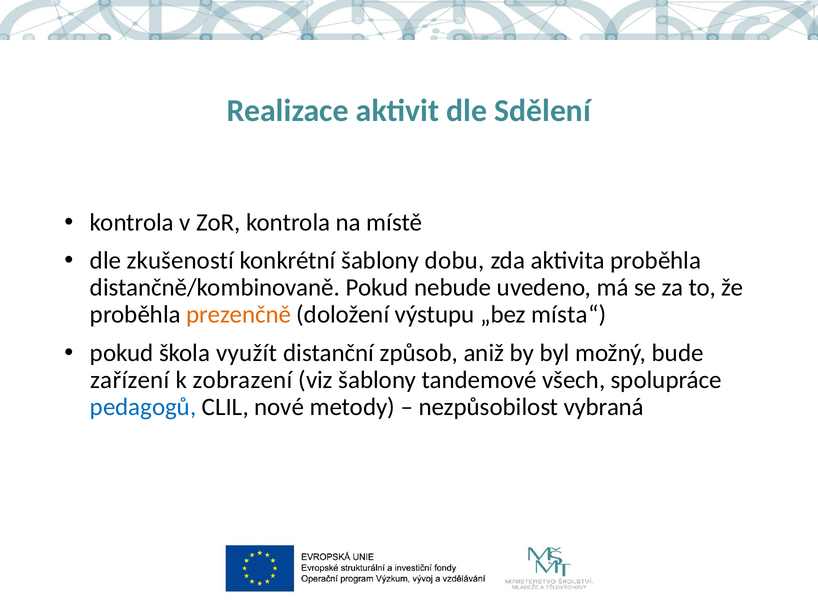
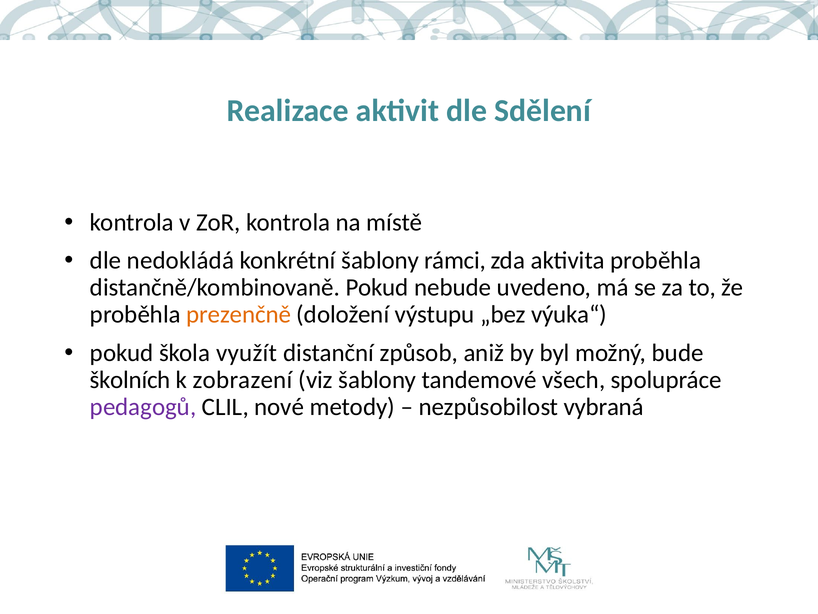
zkušeností: zkušeností -> nedokládá
dobu: dobu -> rámci
místa“: místa“ -> výuka“
zařízení: zařízení -> školních
pedagogů colour: blue -> purple
